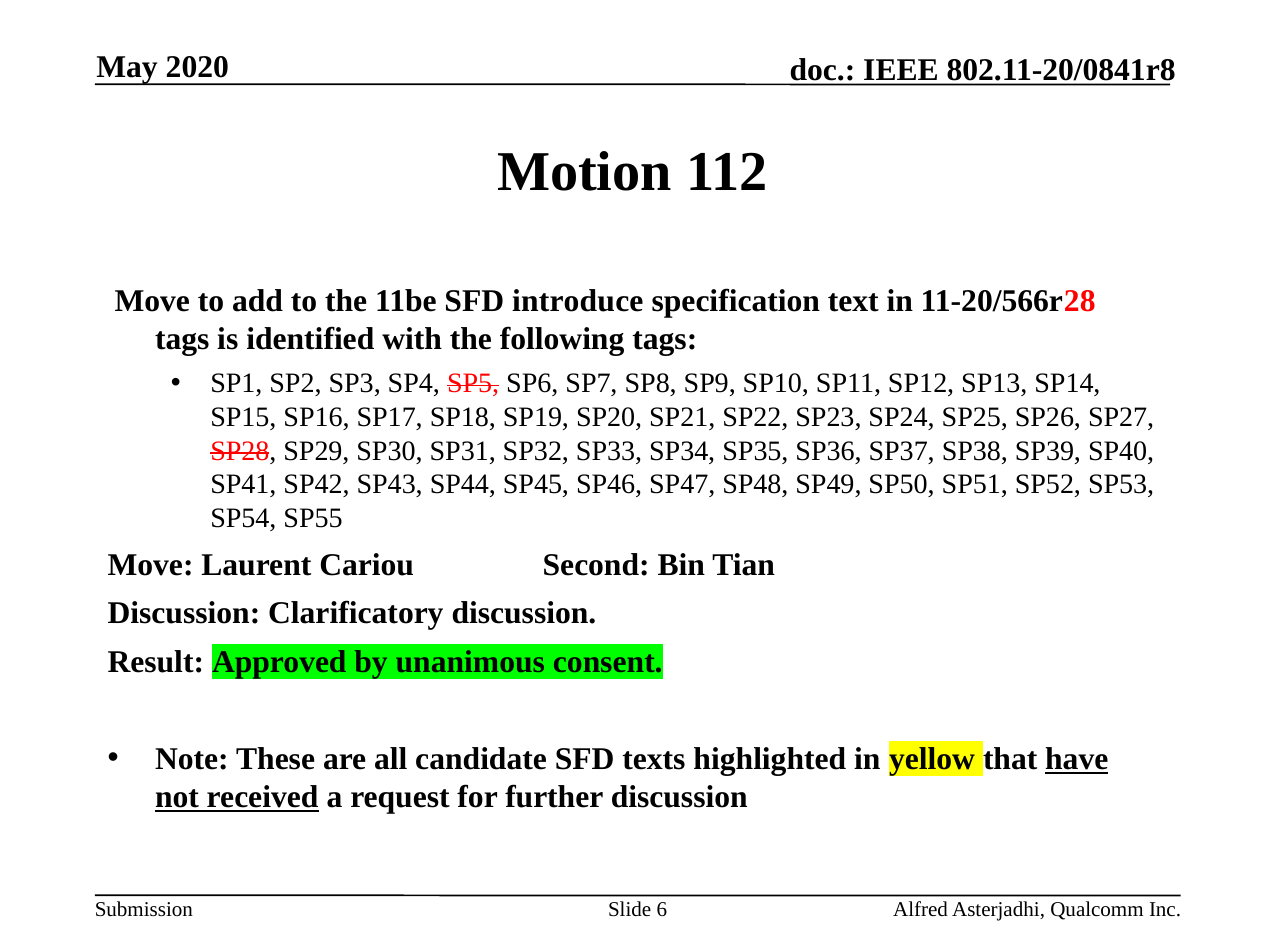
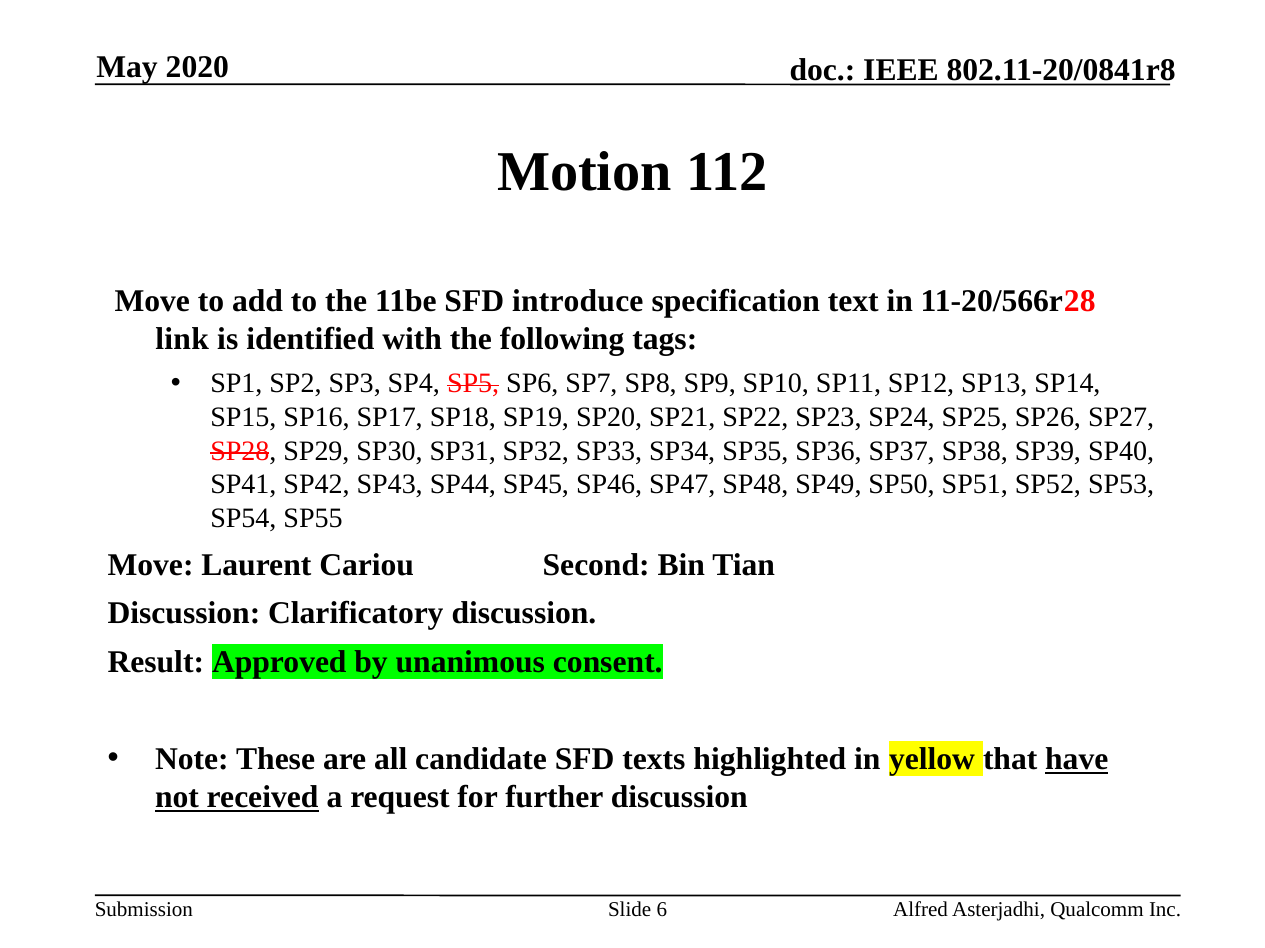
tags at (182, 340): tags -> link
